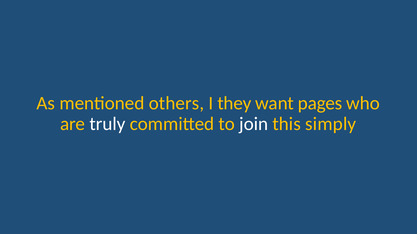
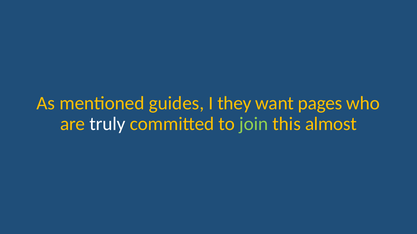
others: others -> guides
join colour: white -> light green
simply: simply -> almost
